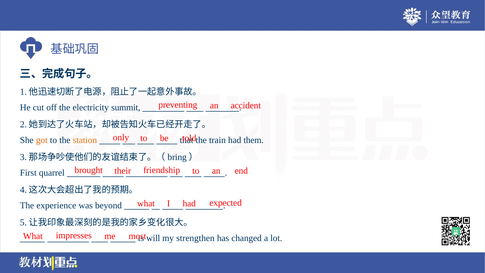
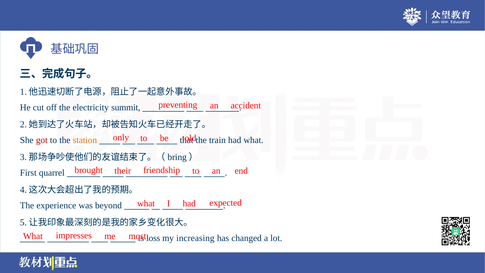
got colour: orange -> red
had them: them -> what
will: will -> loss
strengthen: strengthen -> increasing
